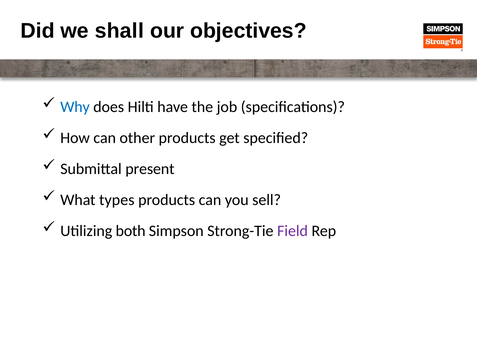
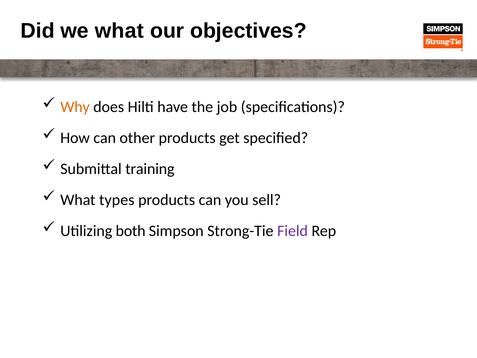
we shall: shall -> what
Why colour: blue -> orange
present: present -> training
